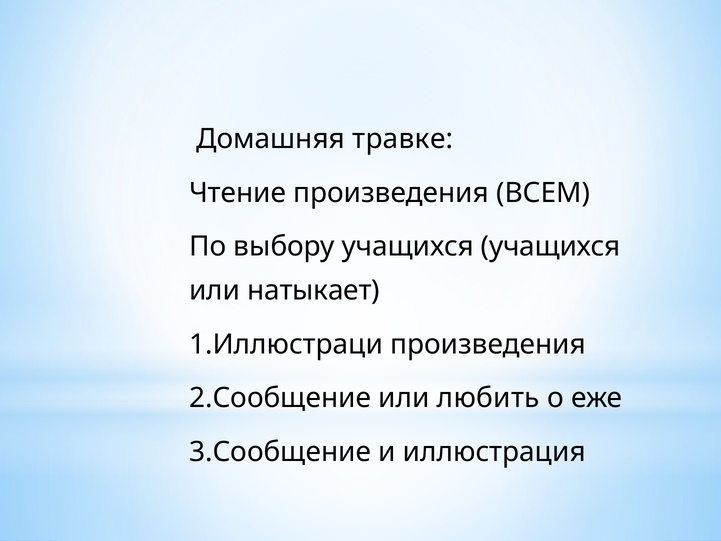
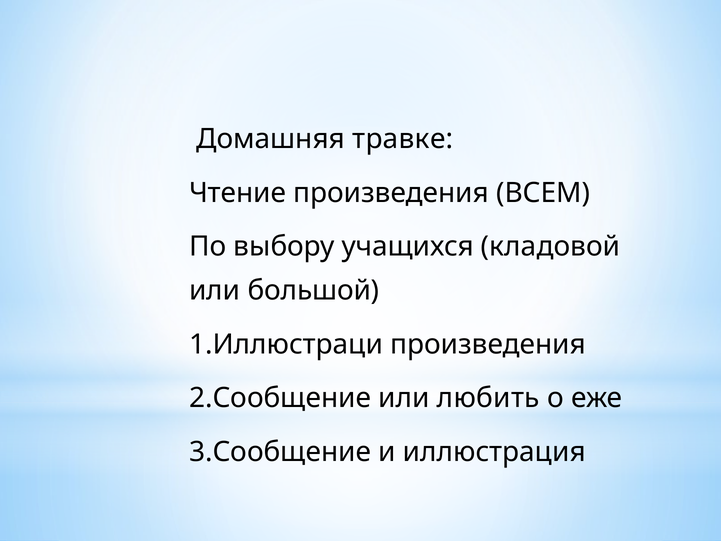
учащихся учащихся: учащихся -> кладовой
натыкает: натыкает -> большой
